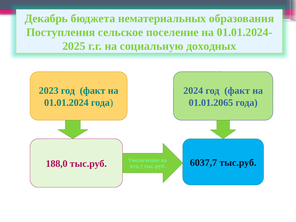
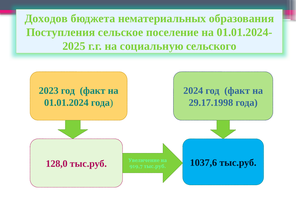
Декабрь: Декабрь -> Доходов
доходных: доходных -> сельского
01.01.2065: 01.01.2065 -> 29.17.1998
188,0: 188,0 -> 128,0
6037,7: 6037,7 -> 1037,6
